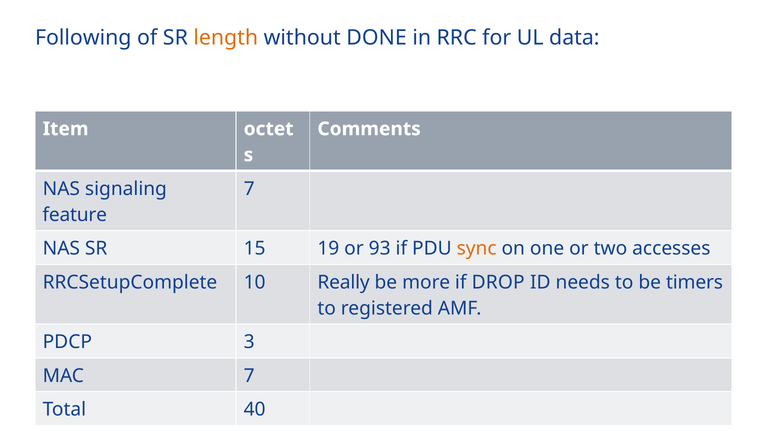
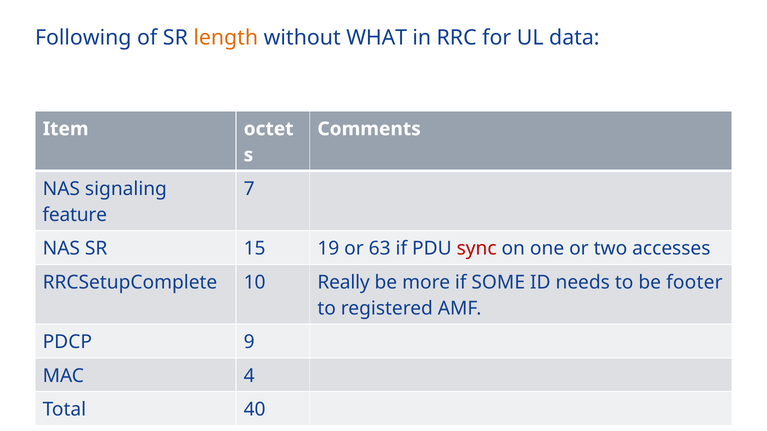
DONE: DONE -> WHAT
93: 93 -> 63
sync colour: orange -> red
DROP: DROP -> SOME
be timers: timers -> footer
3: 3 -> 9
MAC 7: 7 -> 4
